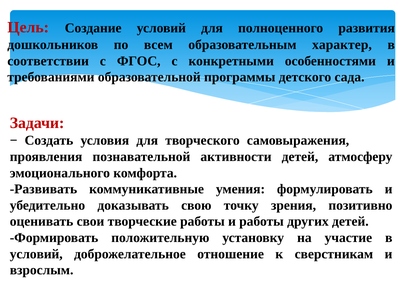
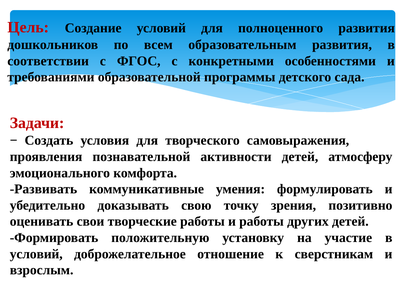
образовательным характер: характер -> развития
